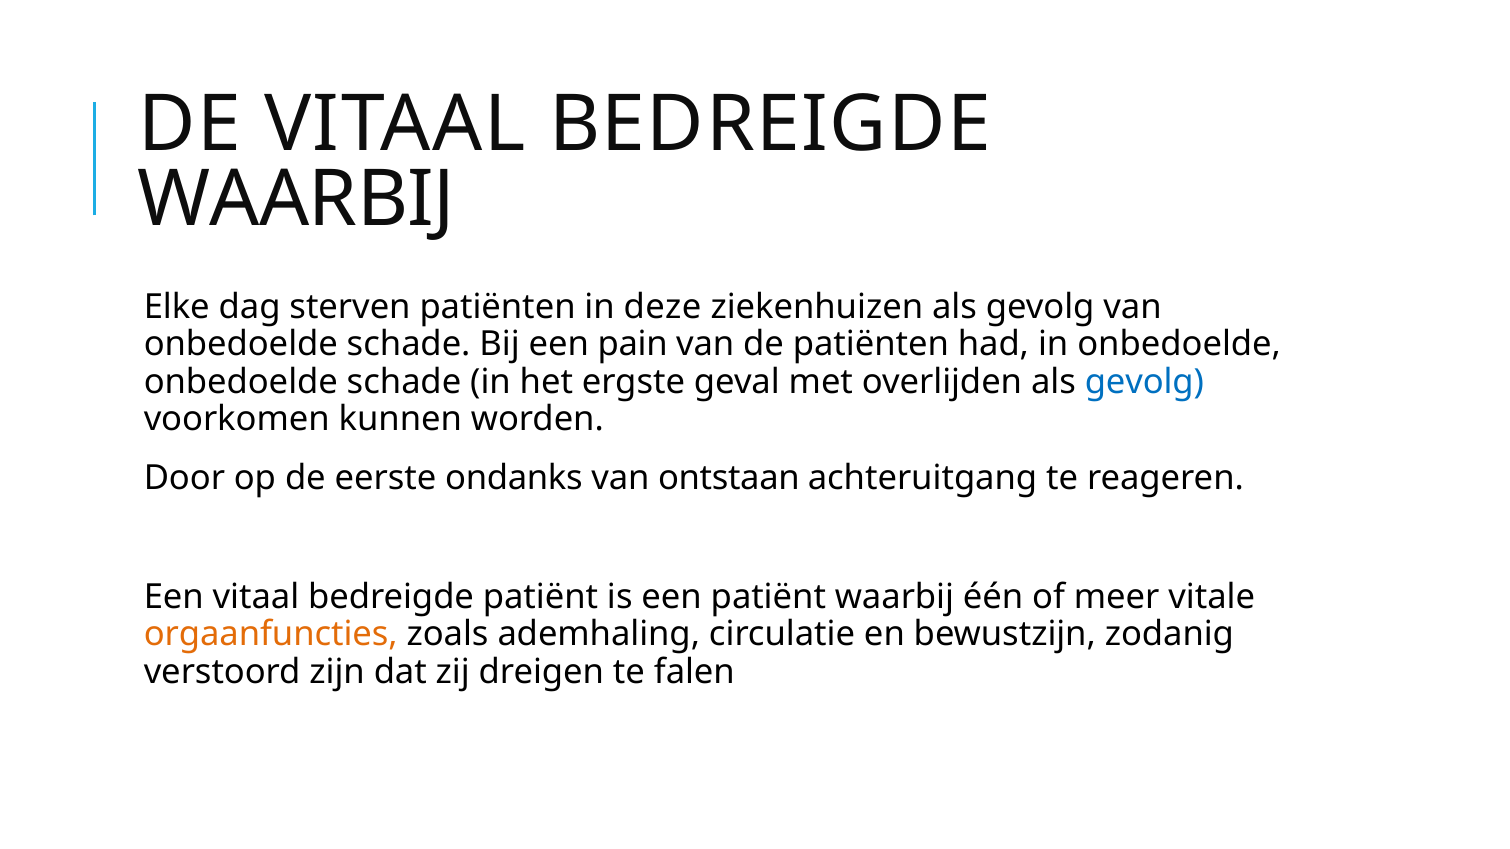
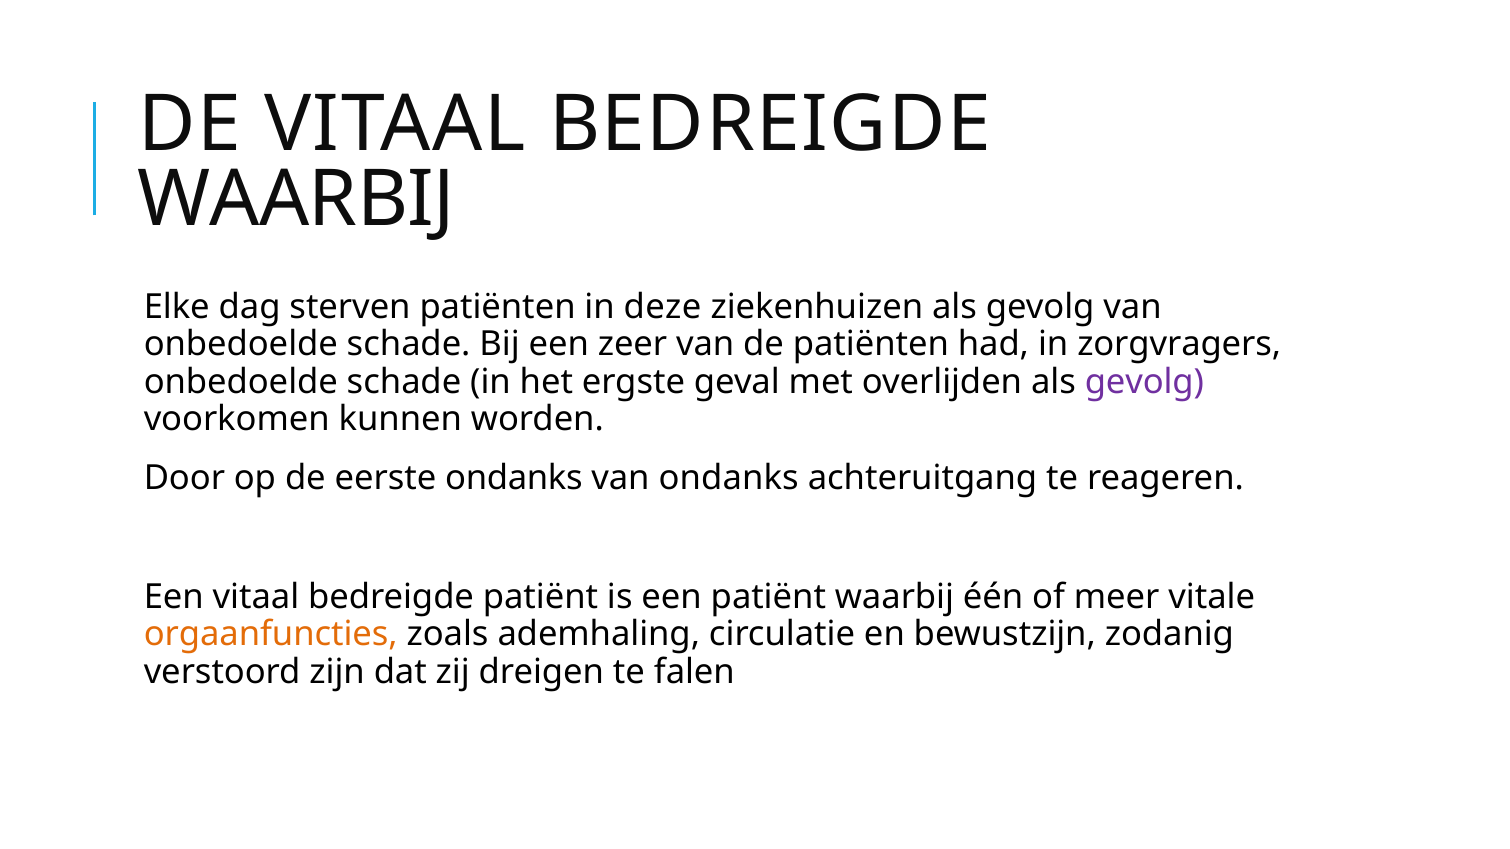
pain: pain -> zeer
in onbedoelde: onbedoelde -> zorgvragers
gevolg at (1144, 382) colour: blue -> purple
van ontstaan: ontstaan -> ondanks
